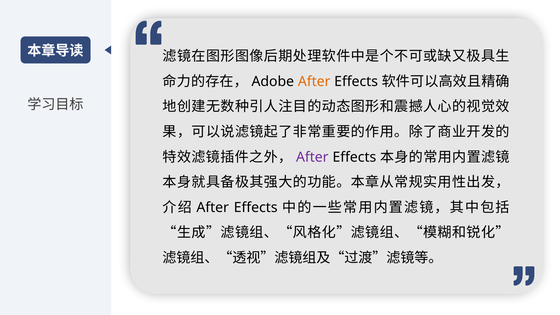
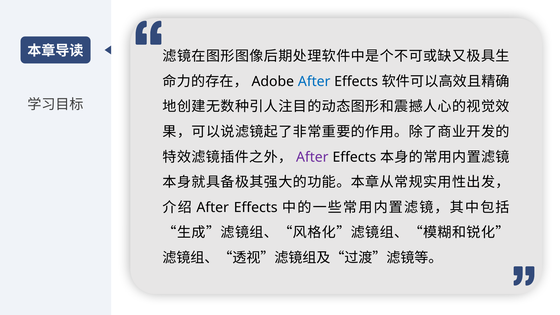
After at (314, 81) colour: orange -> blue
